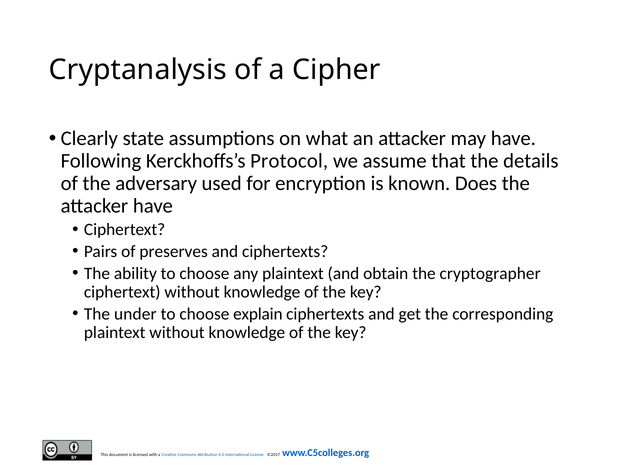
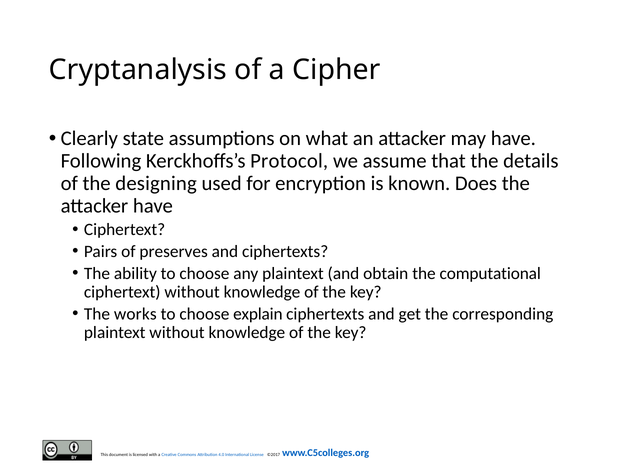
adversary: adversary -> designing
cryptographer: cryptographer -> computational
under: under -> works
